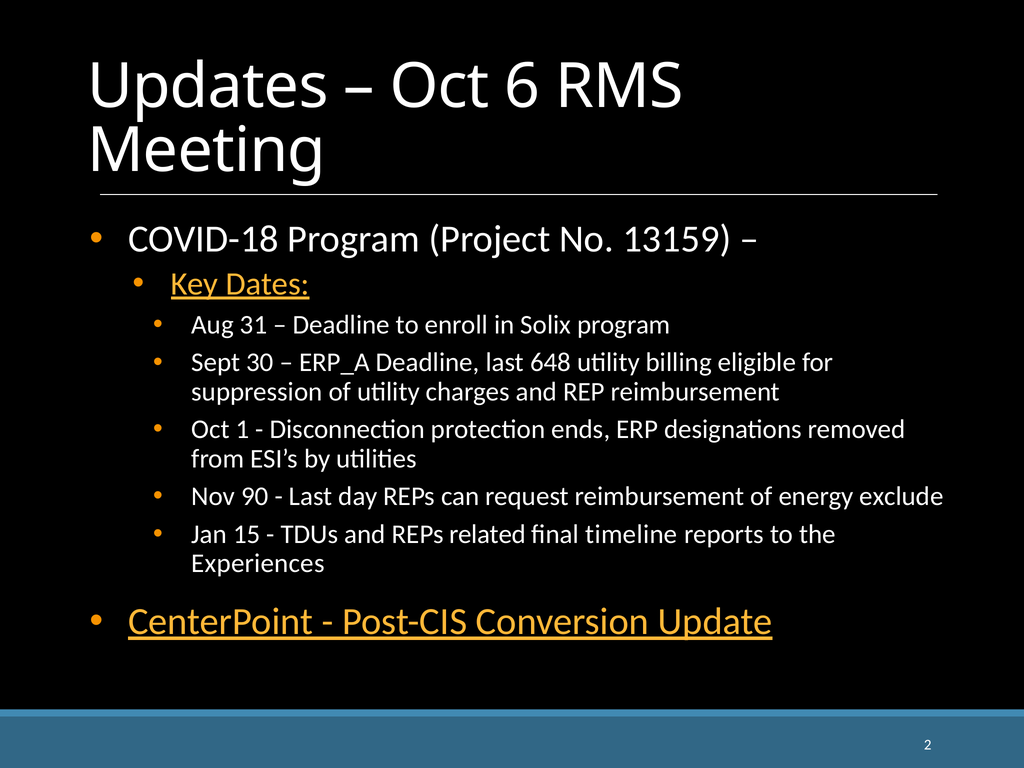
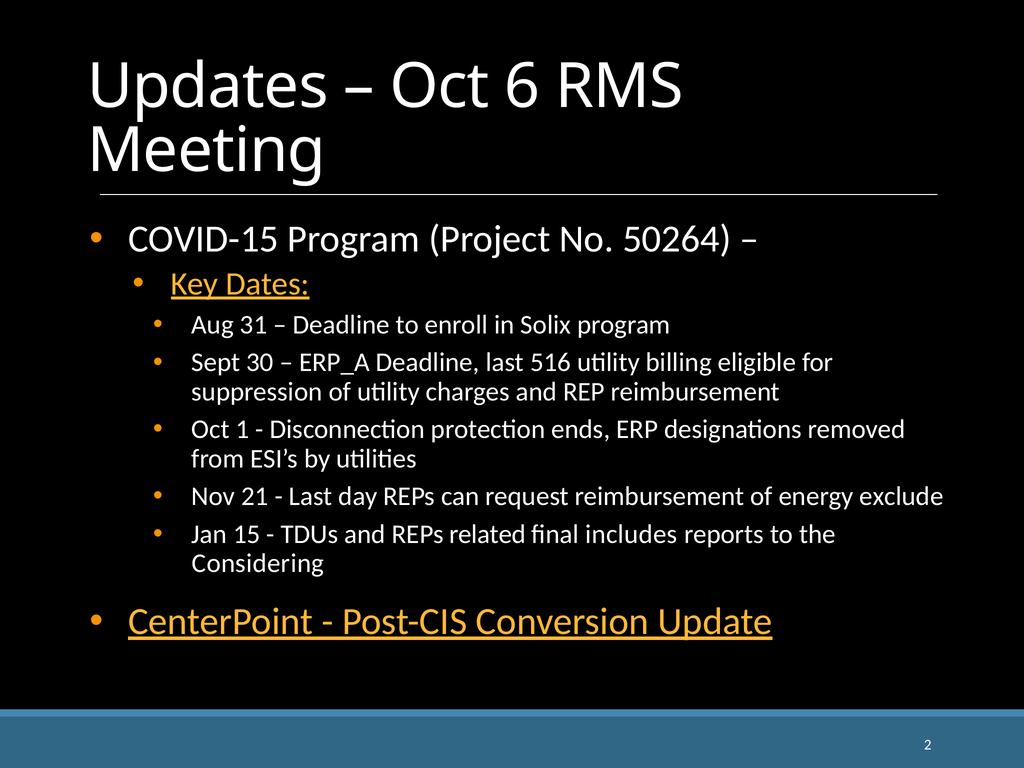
COVID-18: COVID-18 -> COVID-15
13159: 13159 -> 50264
648: 648 -> 516
90: 90 -> 21
timeline: timeline -> includes
Experiences: Experiences -> Considering
